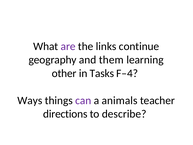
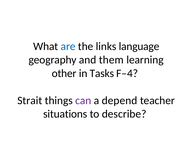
are colour: purple -> blue
continue: continue -> language
Ways: Ways -> Strait
animals: animals -> depend
directions: directions -> situations
